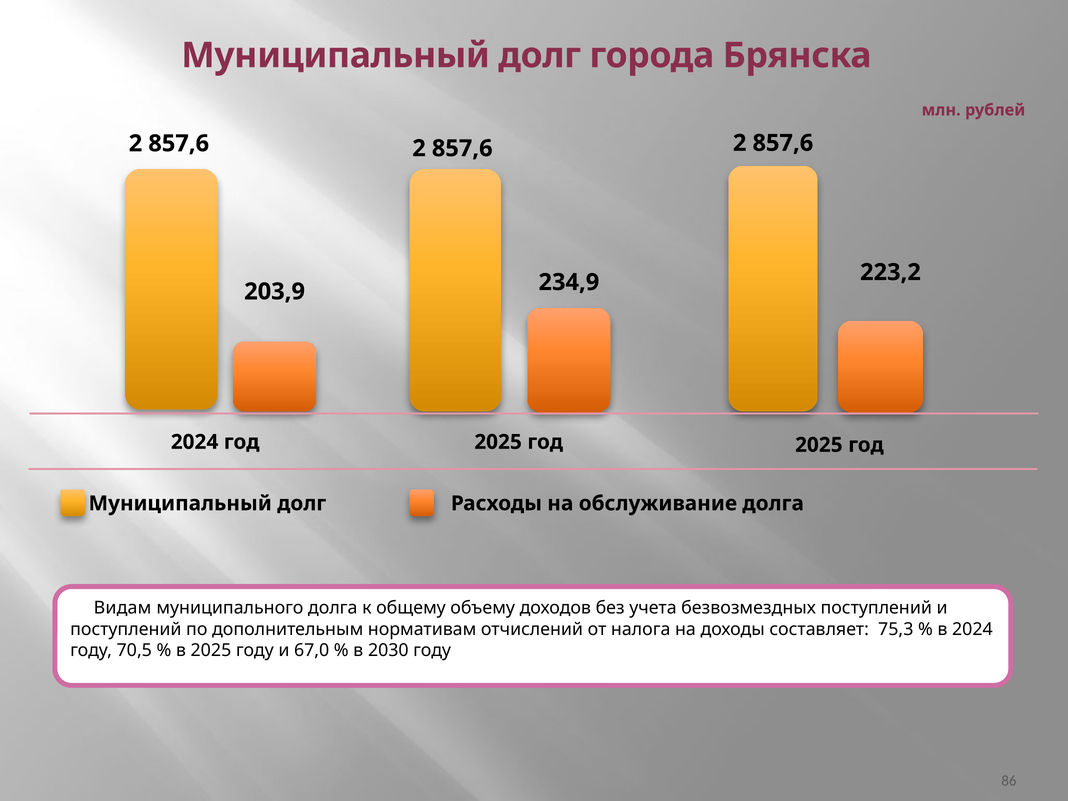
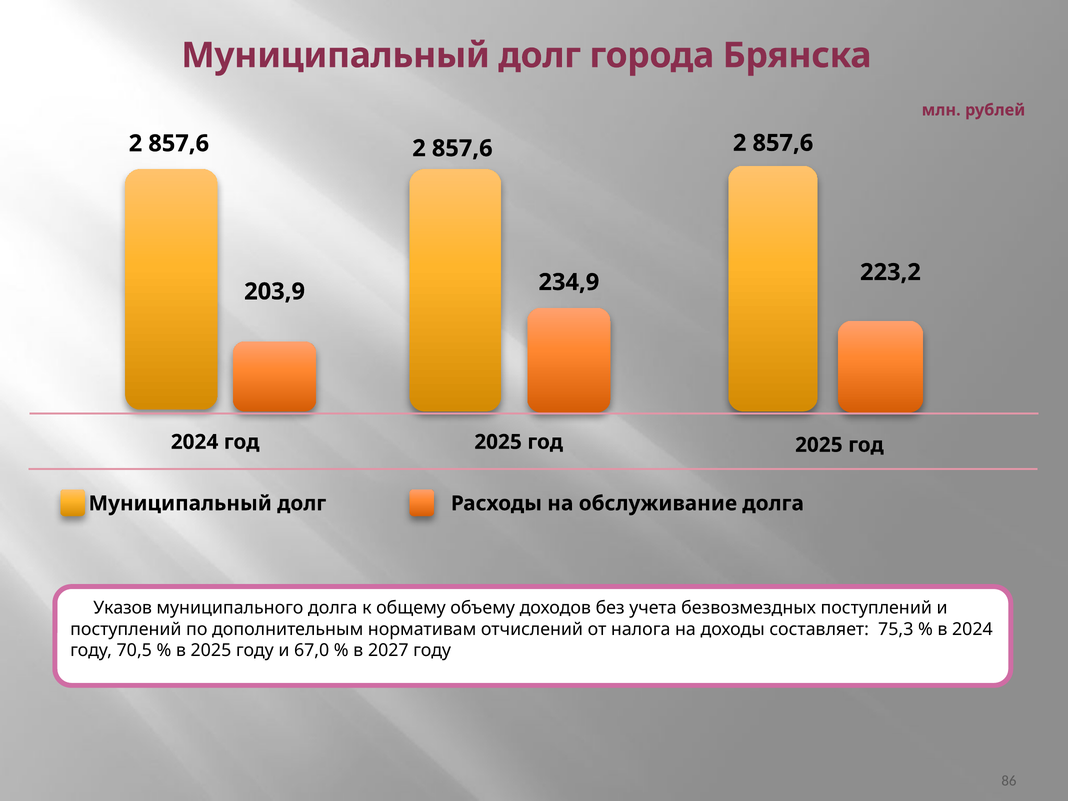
Видам: Видам -> Указов
2030: 2030 -> 2027
